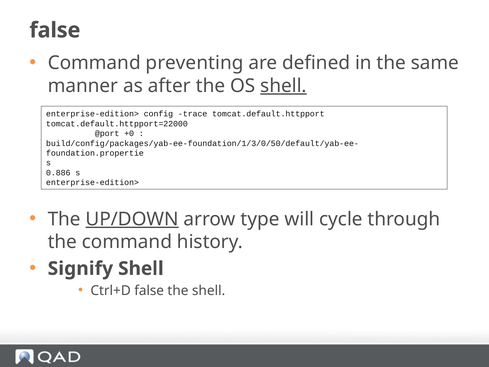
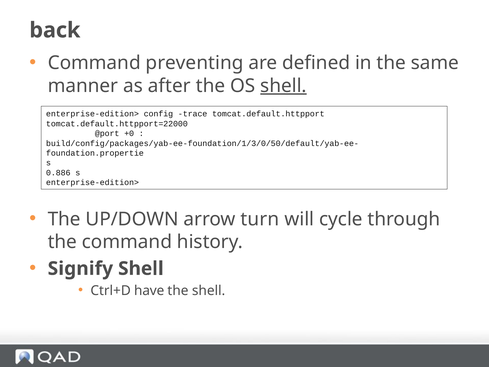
false at (55, 30): false -> back
UP/DOWN underline: present -> none
type: type -> turn
Ctrl+D false: false -> have
